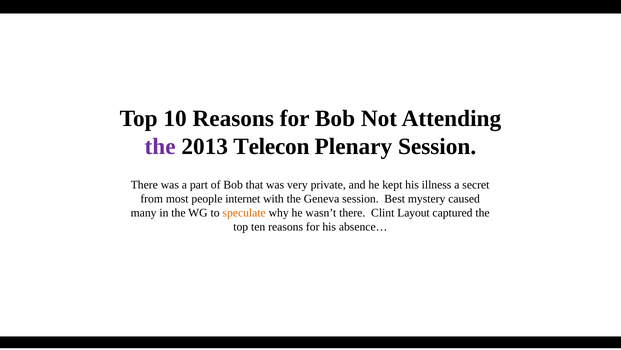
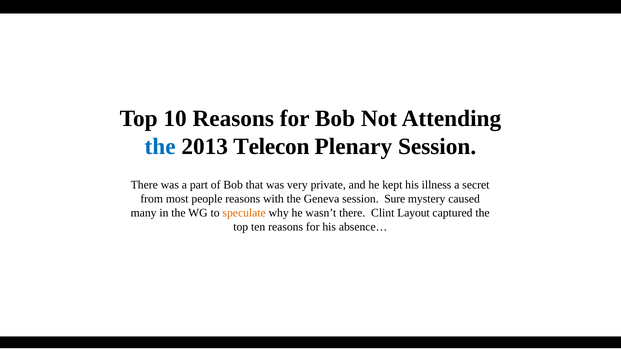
the at (160, 146) colour: purple -> blue
people internet: internet -> reasons
Best: Best -> Sure
